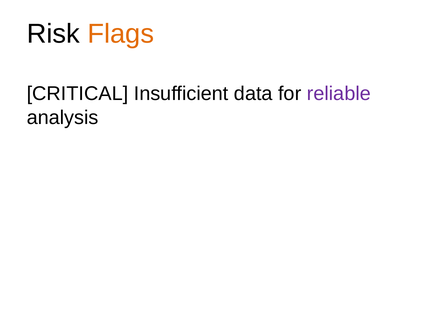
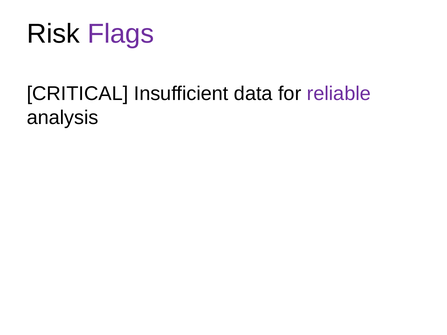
Flags colour: orange -> purple
